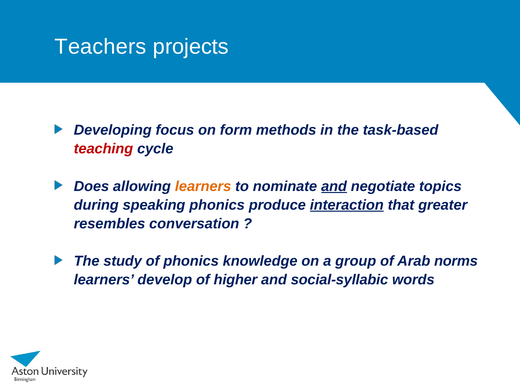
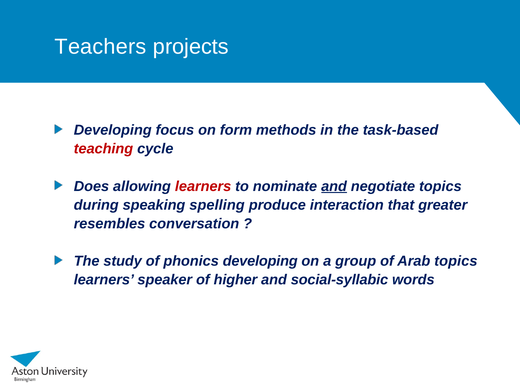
learners at (203, 186) colour: orange -> red
speaking phonics: phonics -> spelling
interaction underline: present -> none
phonics knowledge: knowledge -> developing
Arab norms: norms -> topics
develop: develop -> speaker
